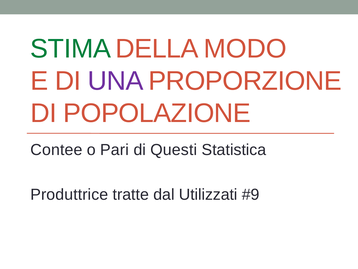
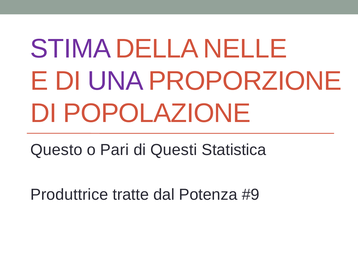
STIMA colour: green -> purple
MODO: MODO -> NELLE
Contee: Contee -> Questo
Utilizzati: Utilizzati -> Potenza
